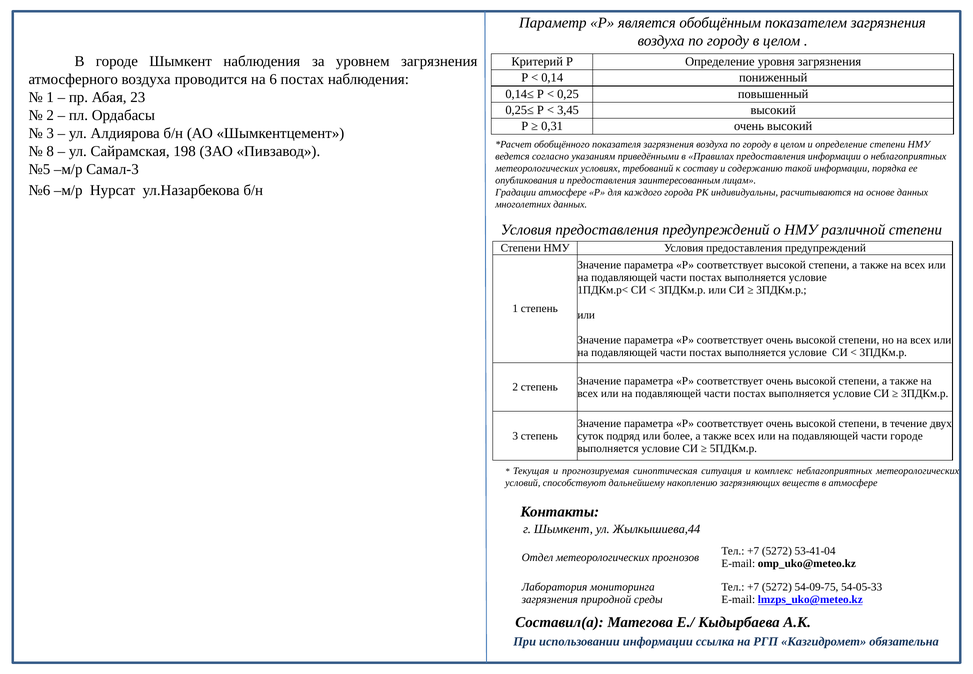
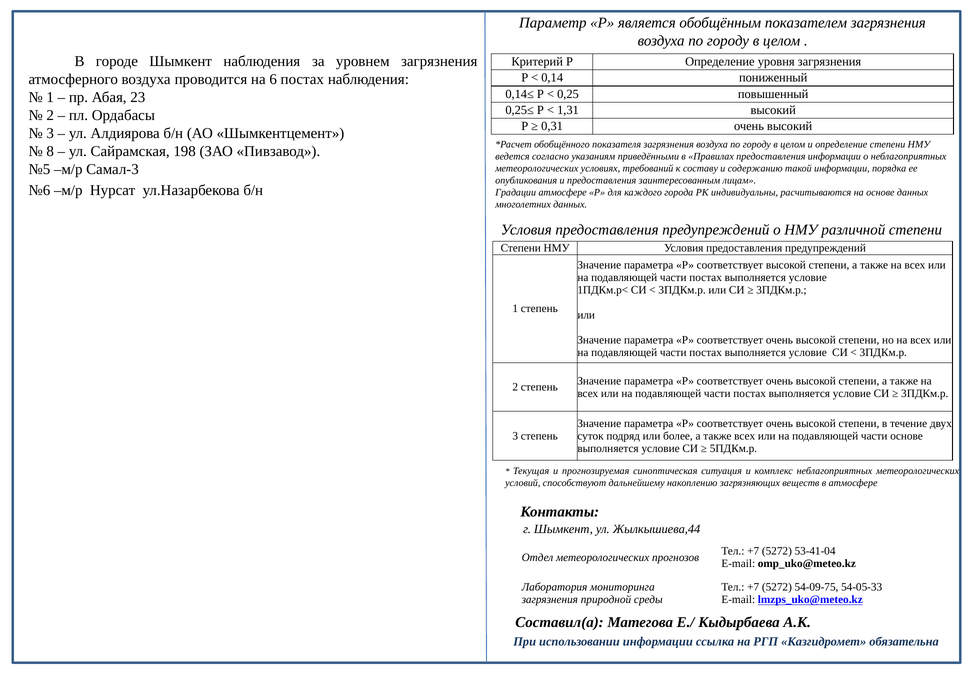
3,45: 3,45 -> 1,31
части городе: городе -> основе
